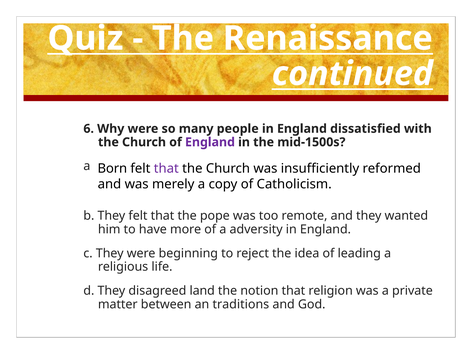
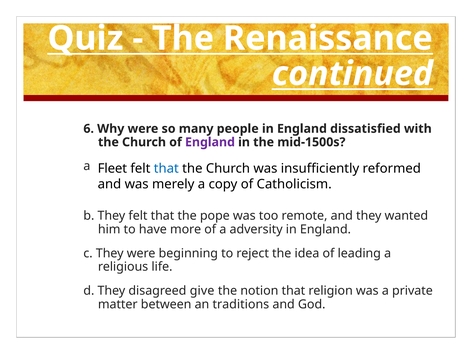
Born: Born -> Fleet
that at (166, 168) colour: purple -> blue
land: land -> give
